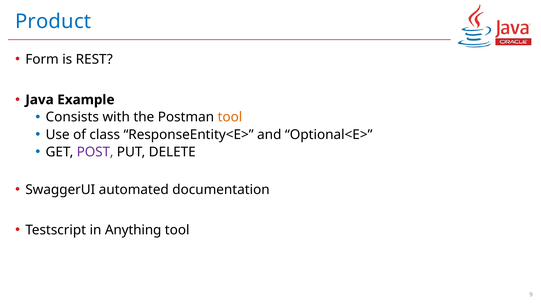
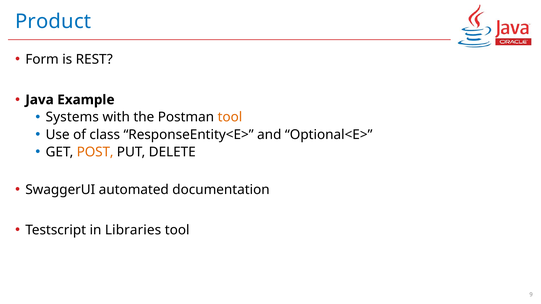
Consists: Consists -> Systems
POST colour: purple -> orange
Anything: Anything -> Libraries
